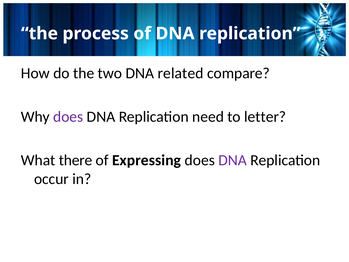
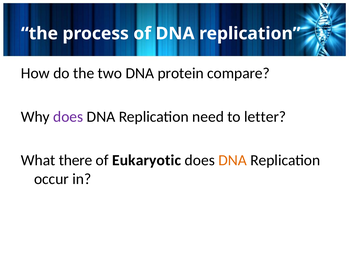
related: related -> protein
Expressing: Expressing -> Eukaryotic
DNA at (233, 160) colour: purple -> orange
